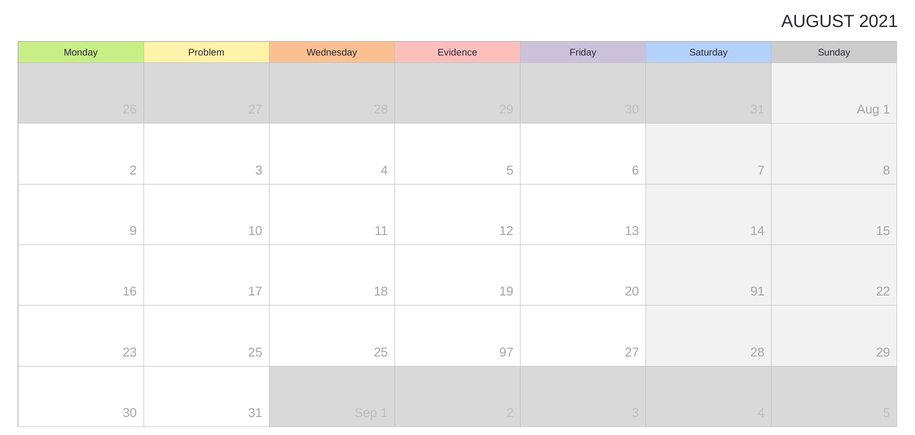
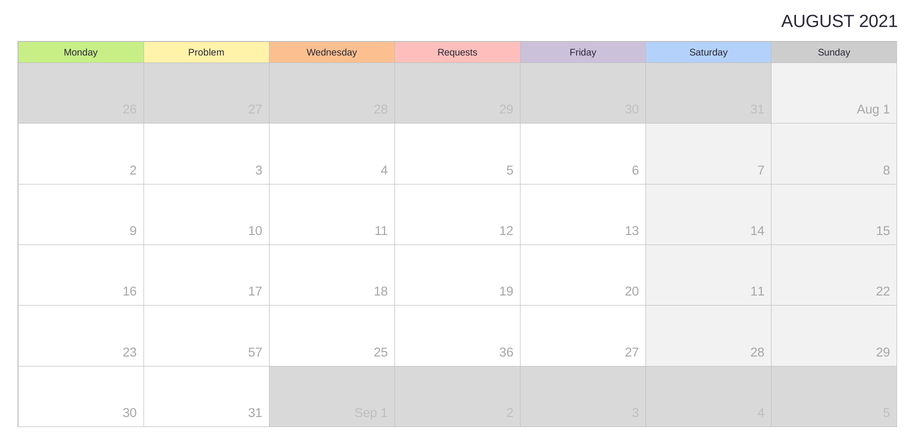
Evidence: Evidence -> Requests
20 91: 91 -> 11
23 25: 25 -> 57
97: 97 -> 36
